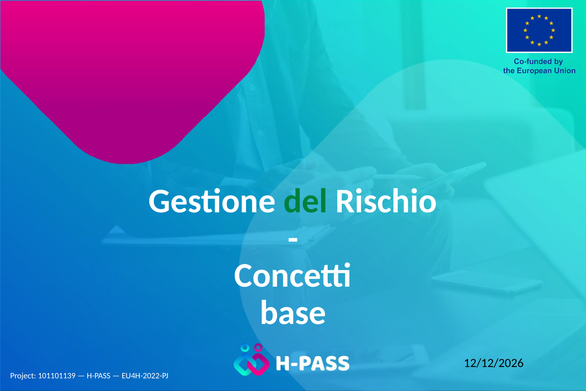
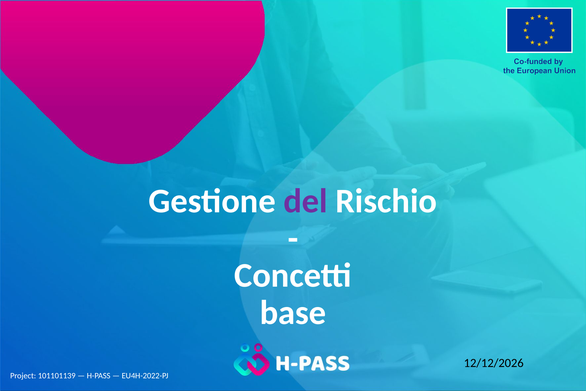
del colour: green -> purple
